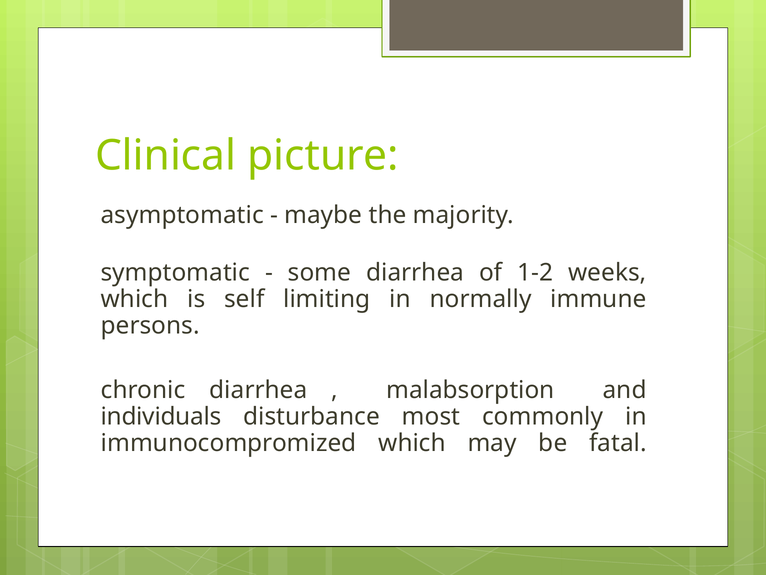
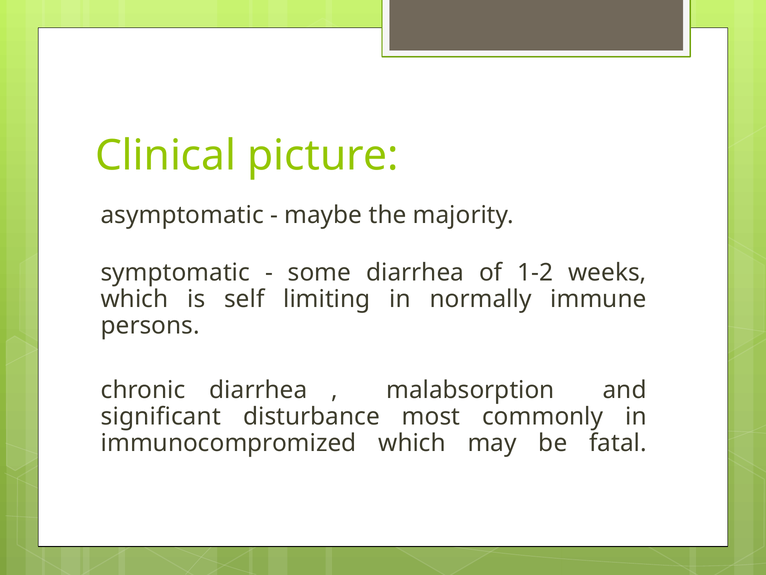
individuals: individuals -> significant
